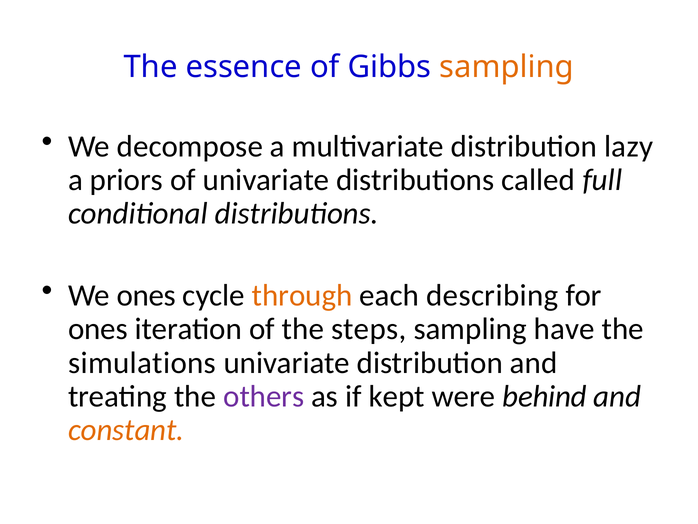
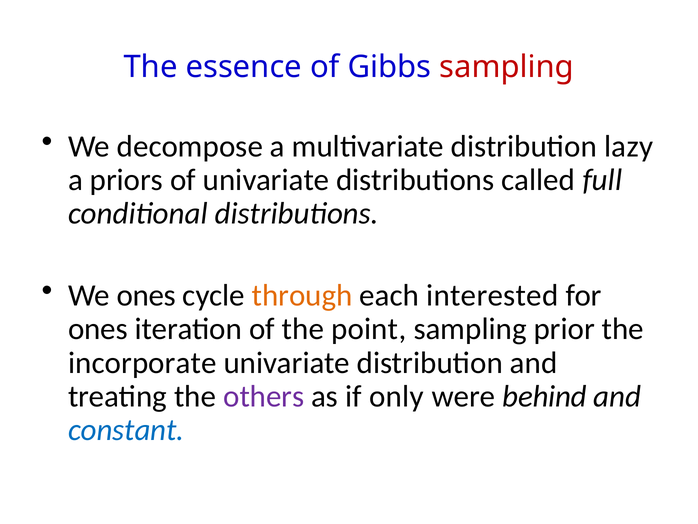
sampling at (507, 67) colour: orange -> red
describing: describing -> interested
steps: steps -> point
have: have -> prior
simulations: simulations -> incorporate
kept: kept -> only
constant colour: orange -> blue
